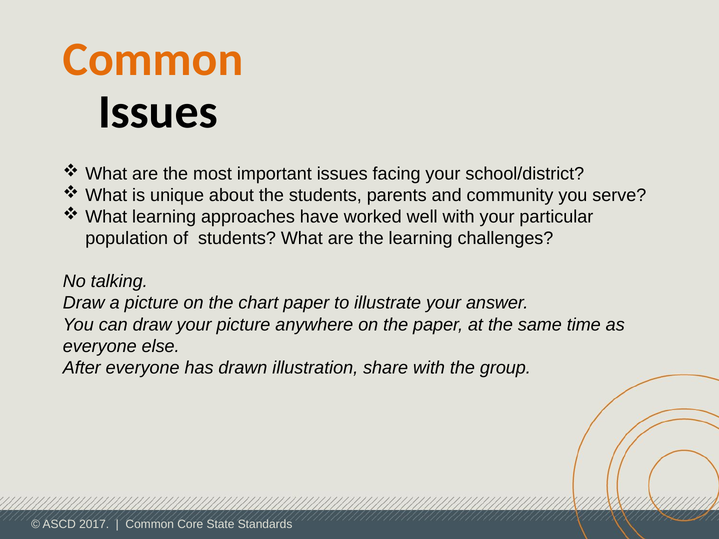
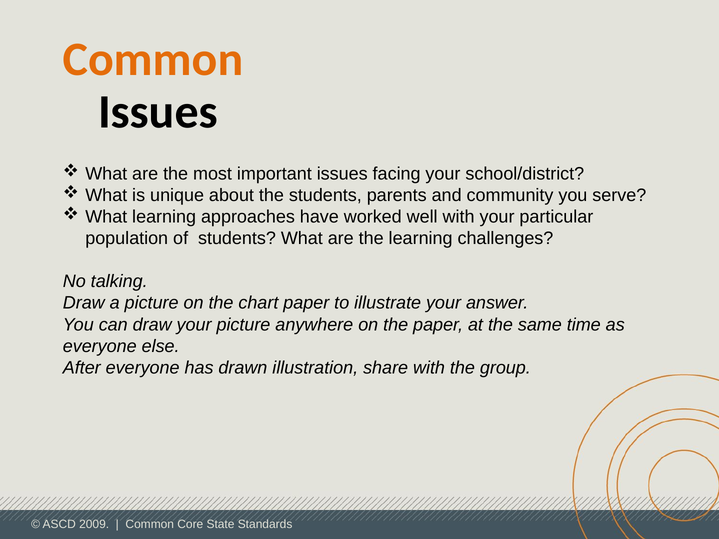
2017: 2017 -> 2009
